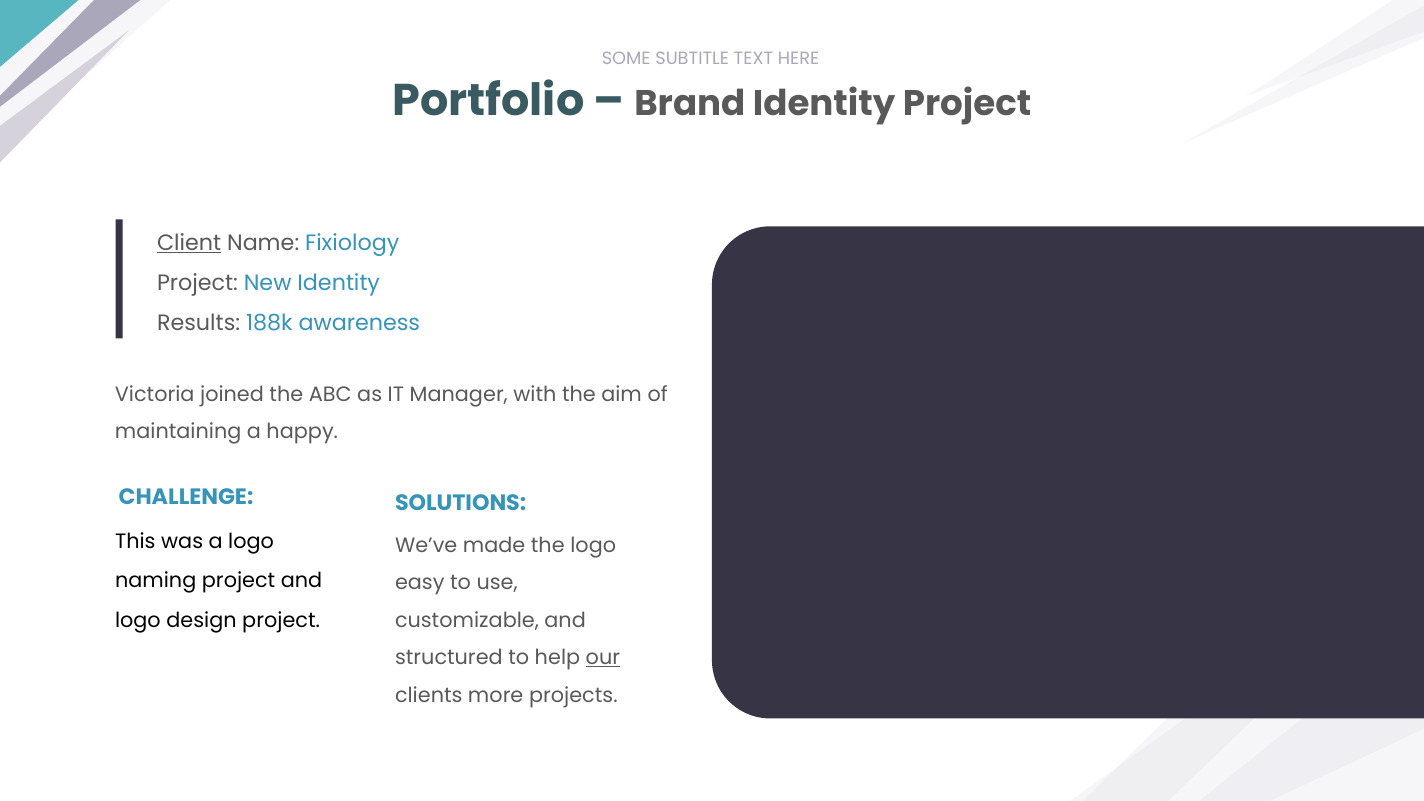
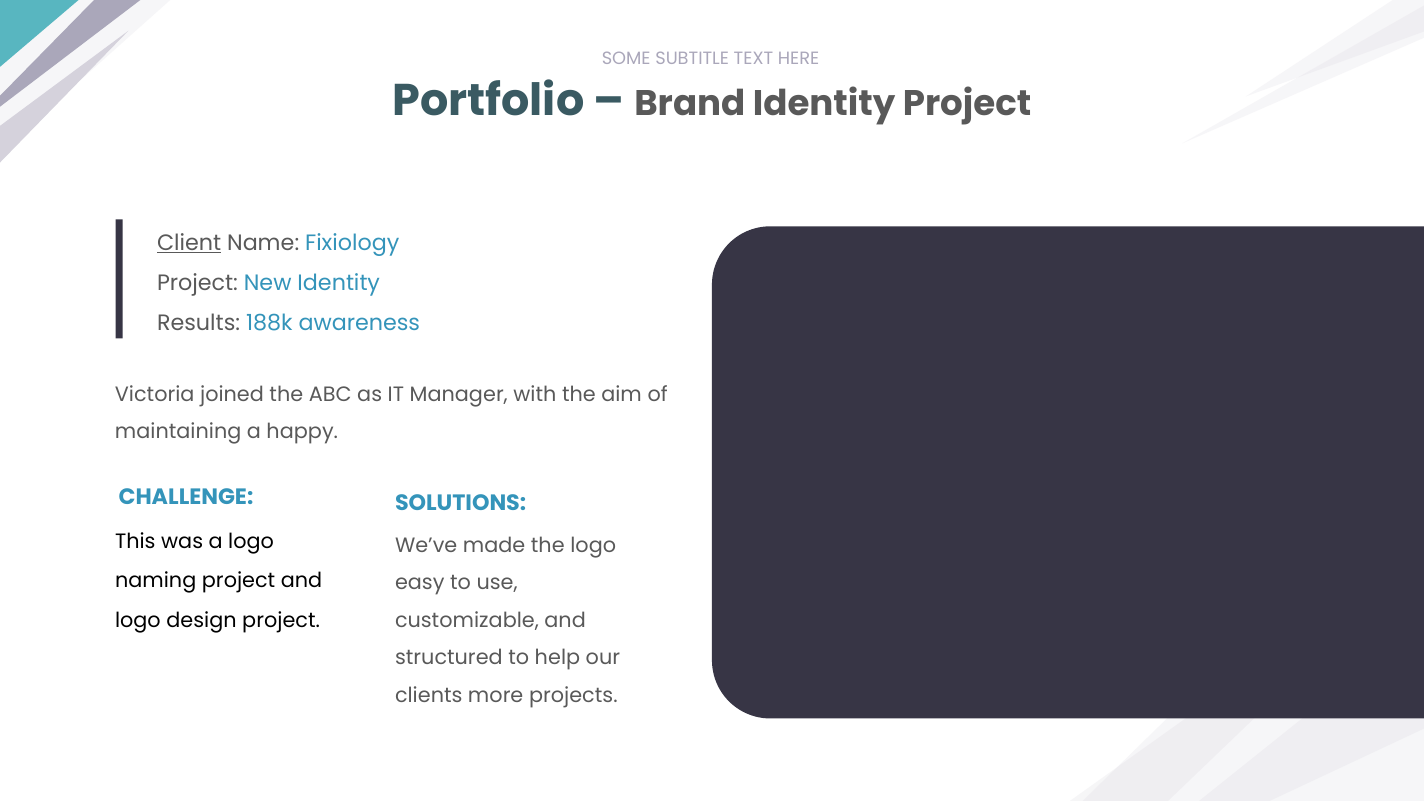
our underline: present -> none
